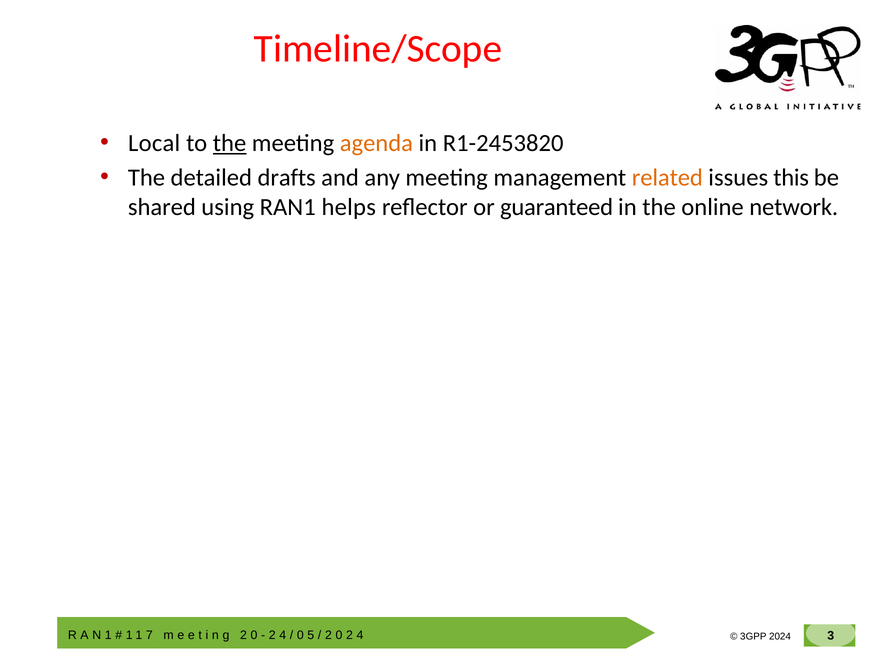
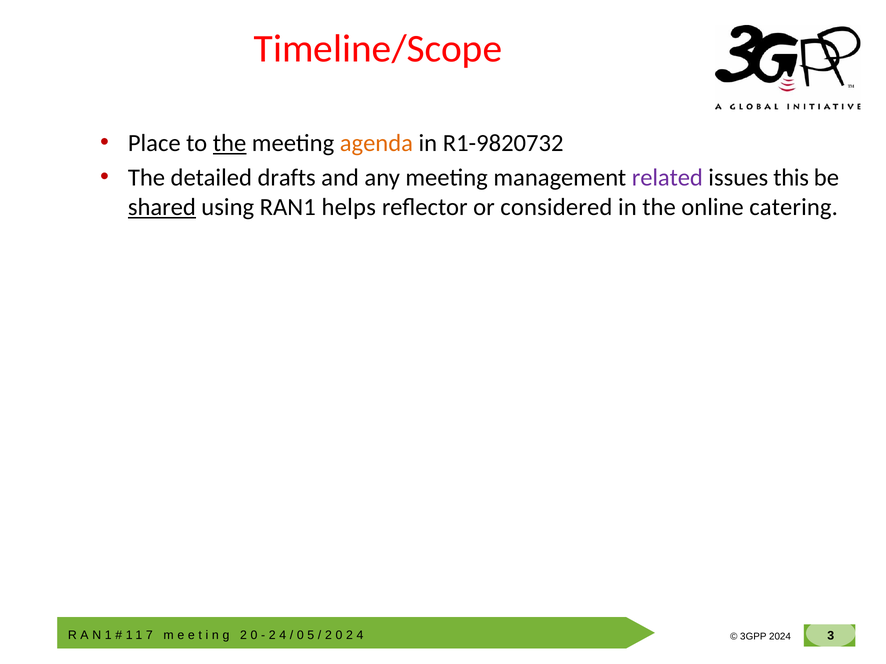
Local: Local -> Place
R1-2453820: R1-2453820 -> R1-9820732
related colour: orange -> purple
shared underline: none -> present
guaranteed: guaranteed -> considered
network: network -> catering
